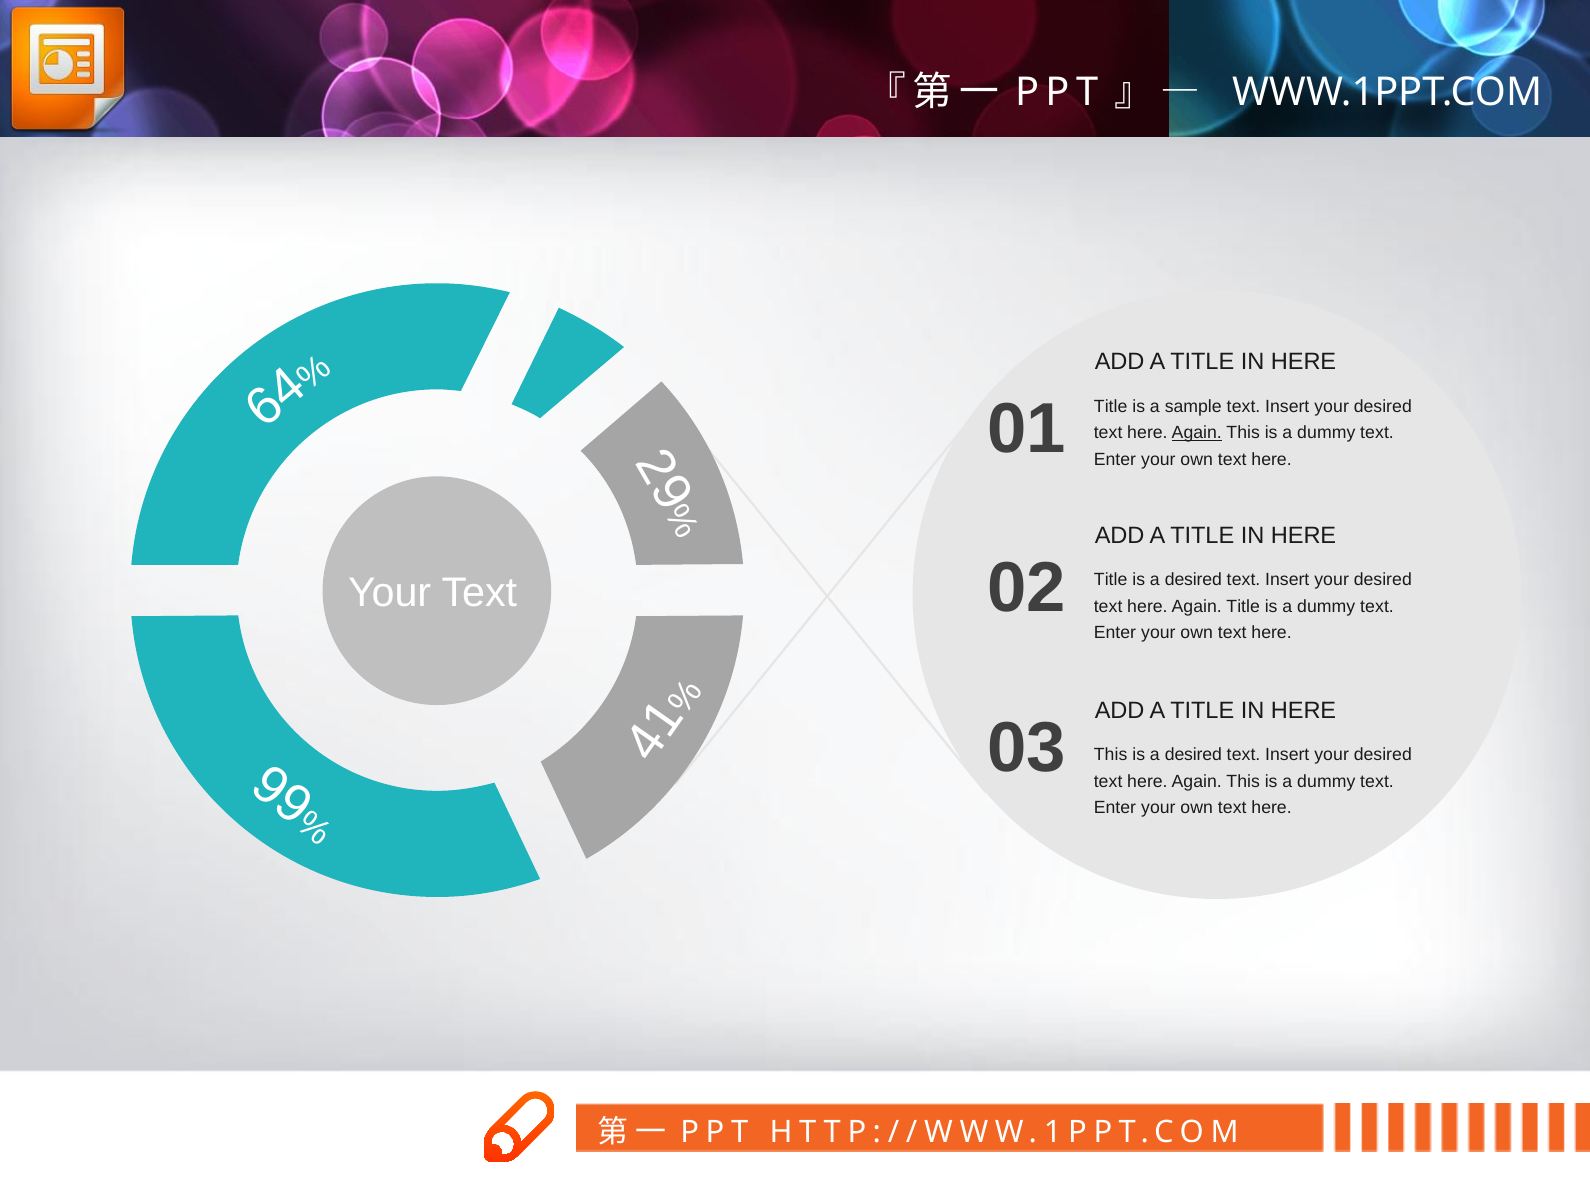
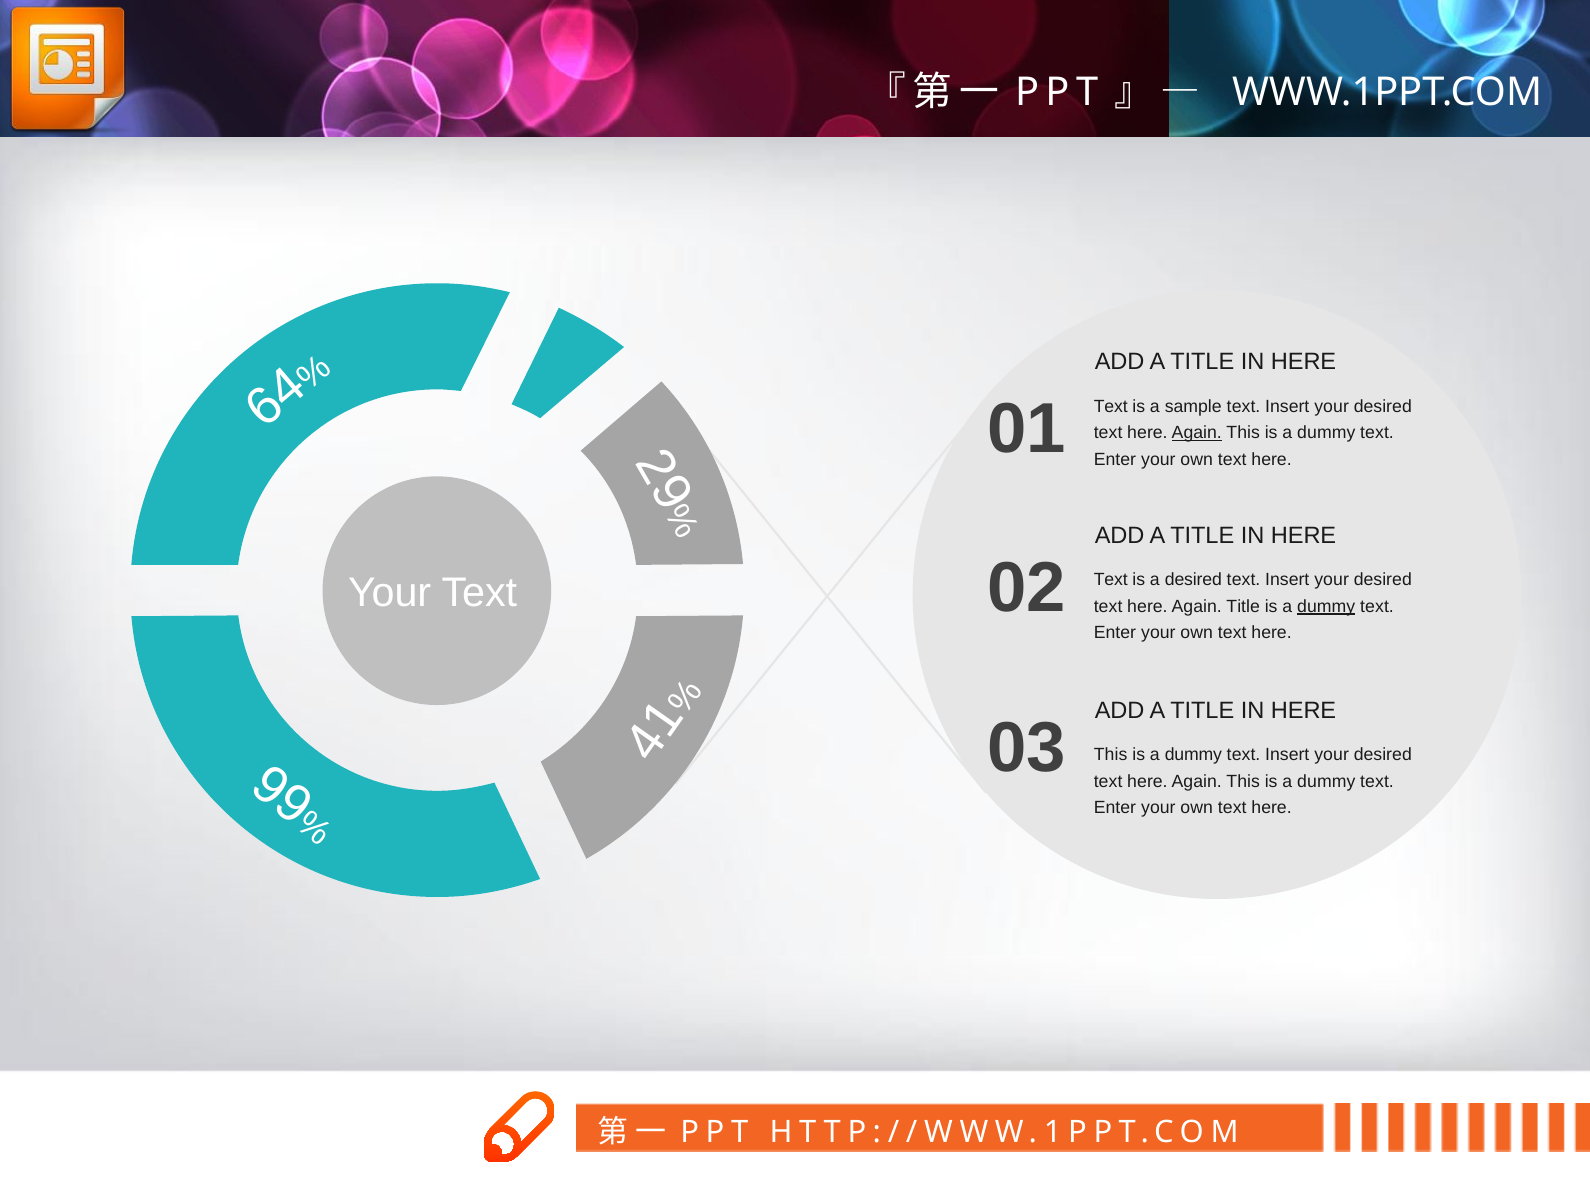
Title at (1111, 406): Title -> Text
Title at (1111, 580): Title -> Text
dummy at (1326, 606) underline: none -> present
desired at (1193, 755): desired -> dummy
